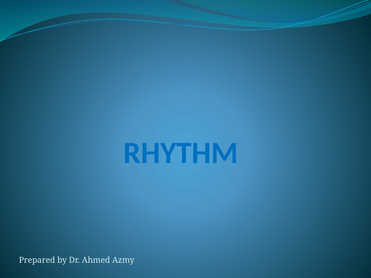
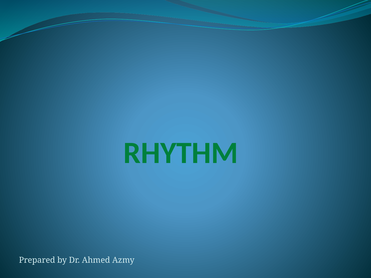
RHYTHM colour: blue -> green
